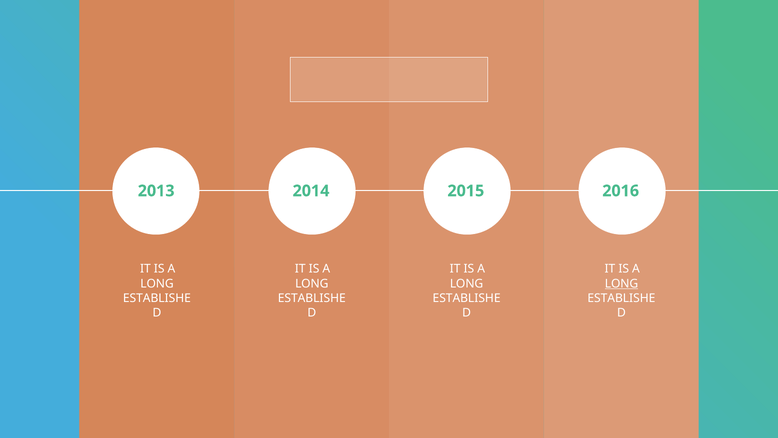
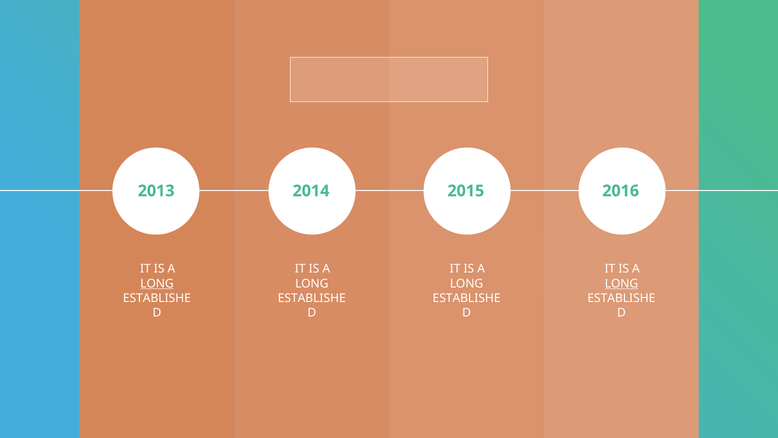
LONG at (157, 283) underline: none -> present
